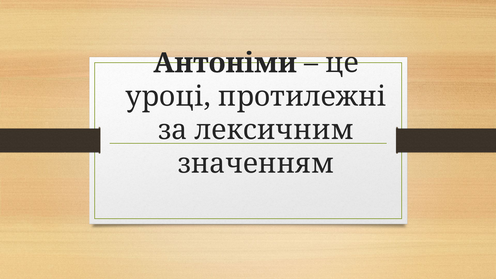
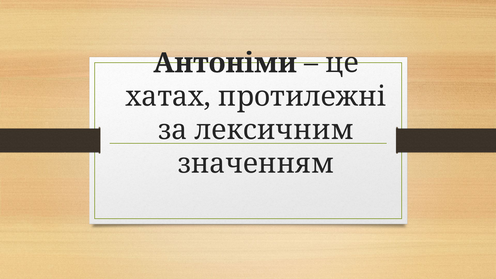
уроці: уроці -> хатах
